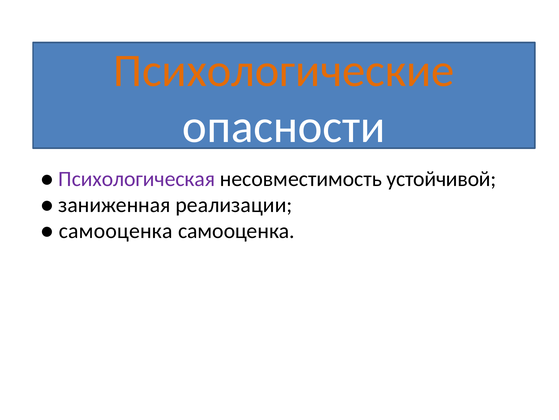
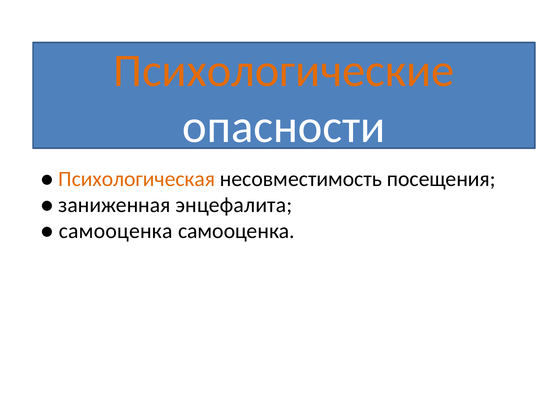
Психологическая colour: purple -> orange
устойчивой: устойчивой -> посещения
реализации: реализации -> энцефалита
